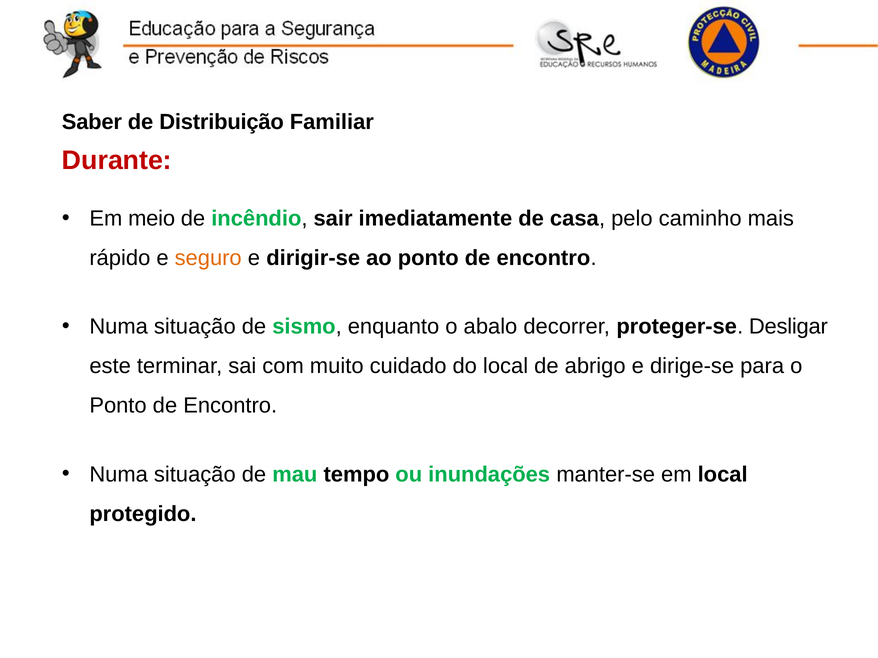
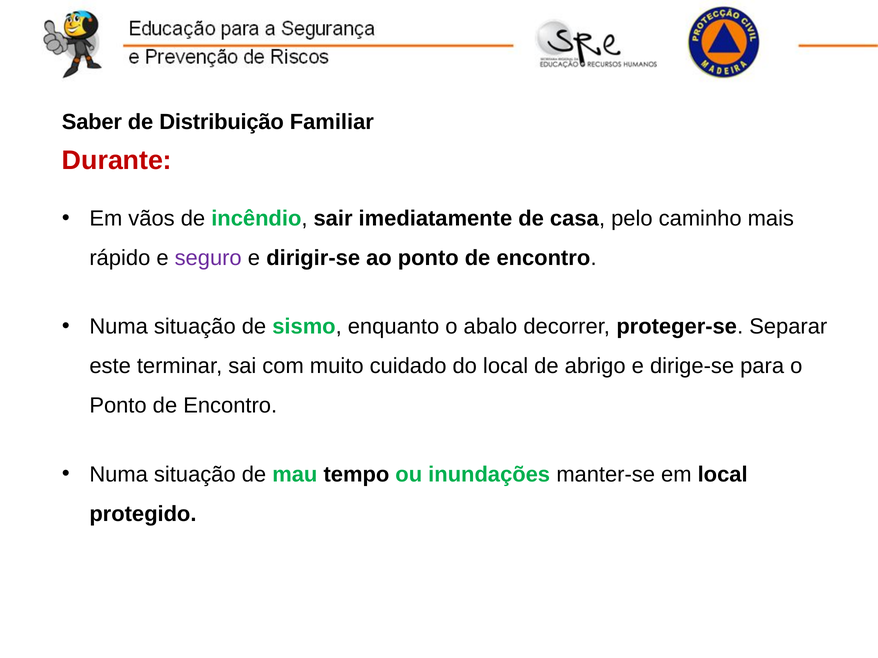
meio: meio -> vãos
seguro colour: orange -> purple
Desligar: Desligar -> Separar
